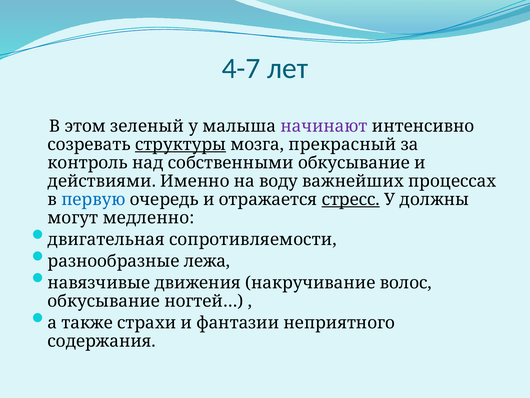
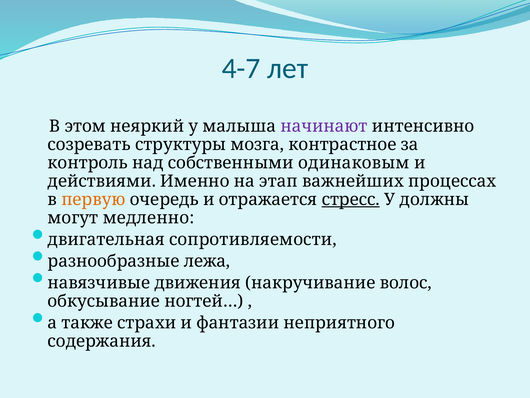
зеленый: зеленый -> неяркий
структуры underline: present -> none
прекрасный: прекрасный -> контрастное
собственными обкусывание: обкусывание -> одинаковым
воду: воду -> этап
первую colour: blue -> orange
